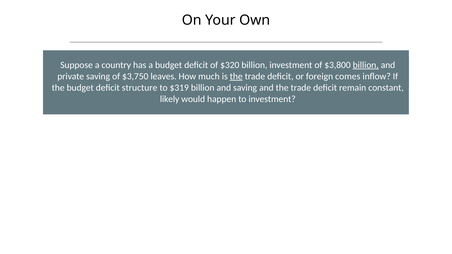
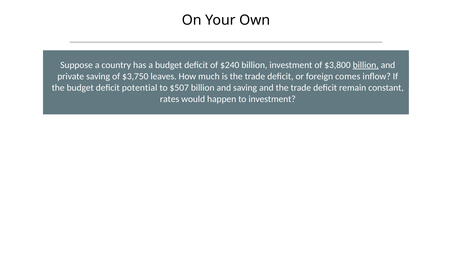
$320: $320 -> $240
the at (236, 76) underline: present -> none
structure: structure -> potential
$319: $319 -> $507
likely: likely -> rates
